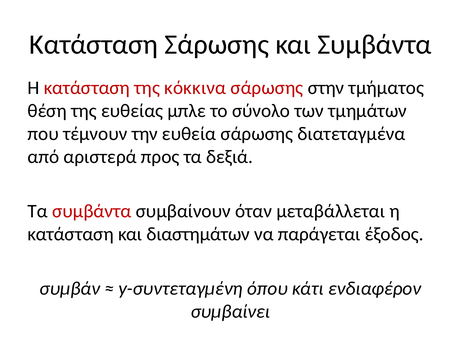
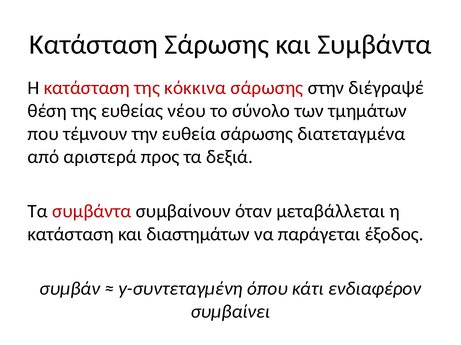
τμήματος: τμήματος -> διέγραψέ
μπλε: μπλε -> νέου
